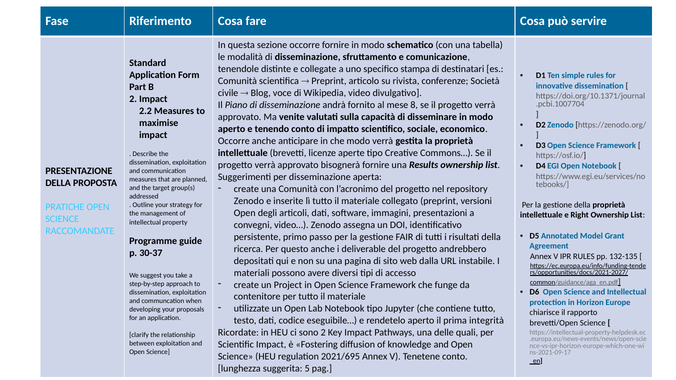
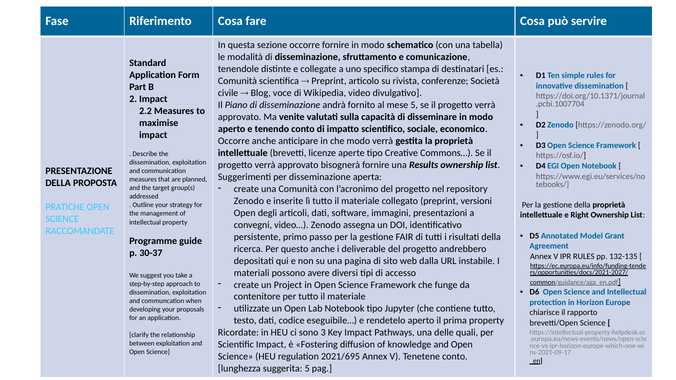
mese 8: 8 -> 5
prima integrità: integrità -> property
sono 2: 2 -> 3
